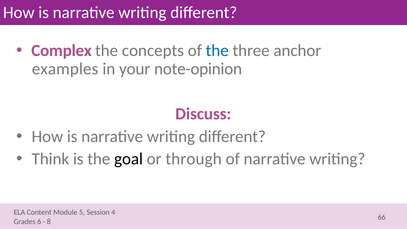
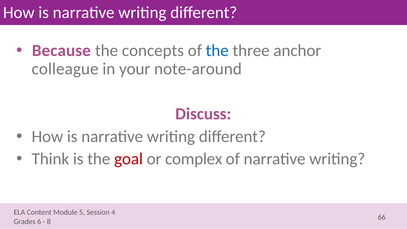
Complex: Complex -> Because
examples: examples -> colleague
note-opinion: note-opinion -> note-around
goal colour: black -> red
through: through -> complex
